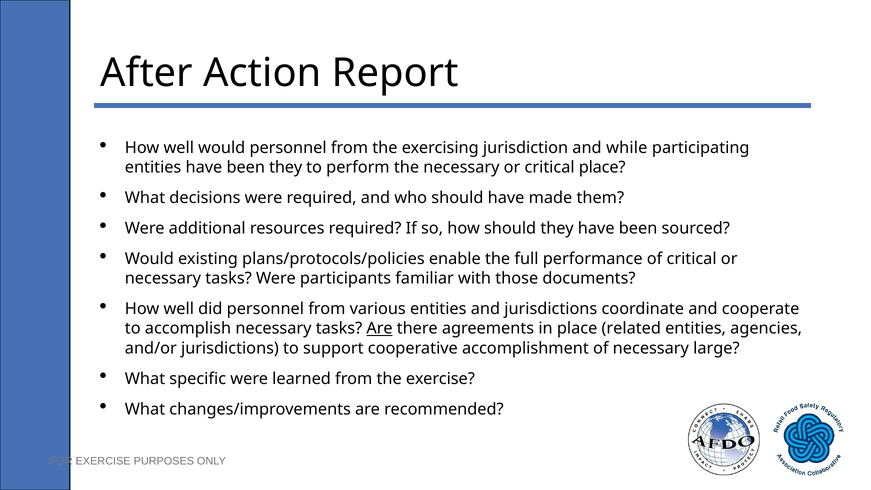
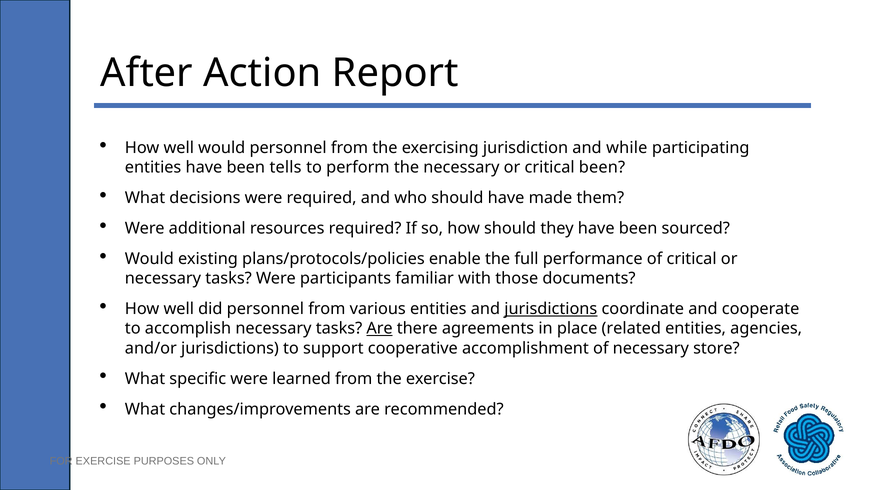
been they: they -> tells
critical place: place -> been
jurisdictions at (551, 309) underline: none -> present
large: large -> store
